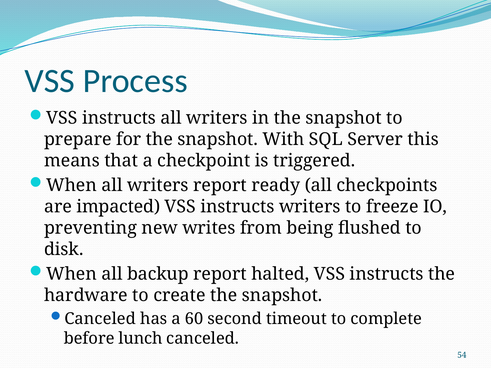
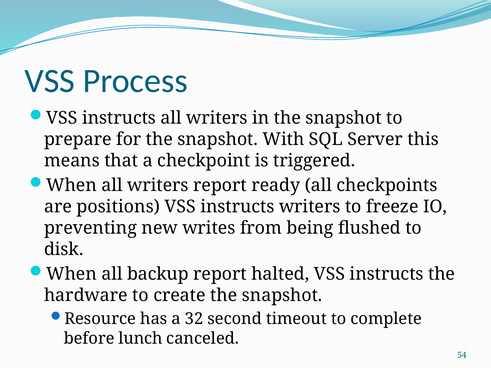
impacted: impacted -> positions
Canceled at (100, 319): Canceled -> Resource
60: 60 -> 32
